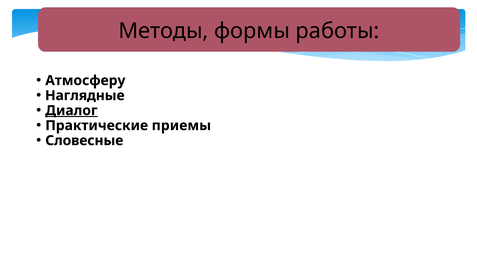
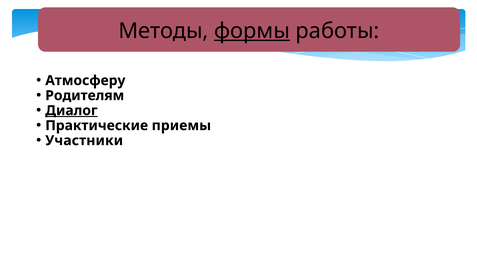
формы underline: none -> present
Наглядные: Наглядные -> Родителям
Словесные: Словесные -> Участники
